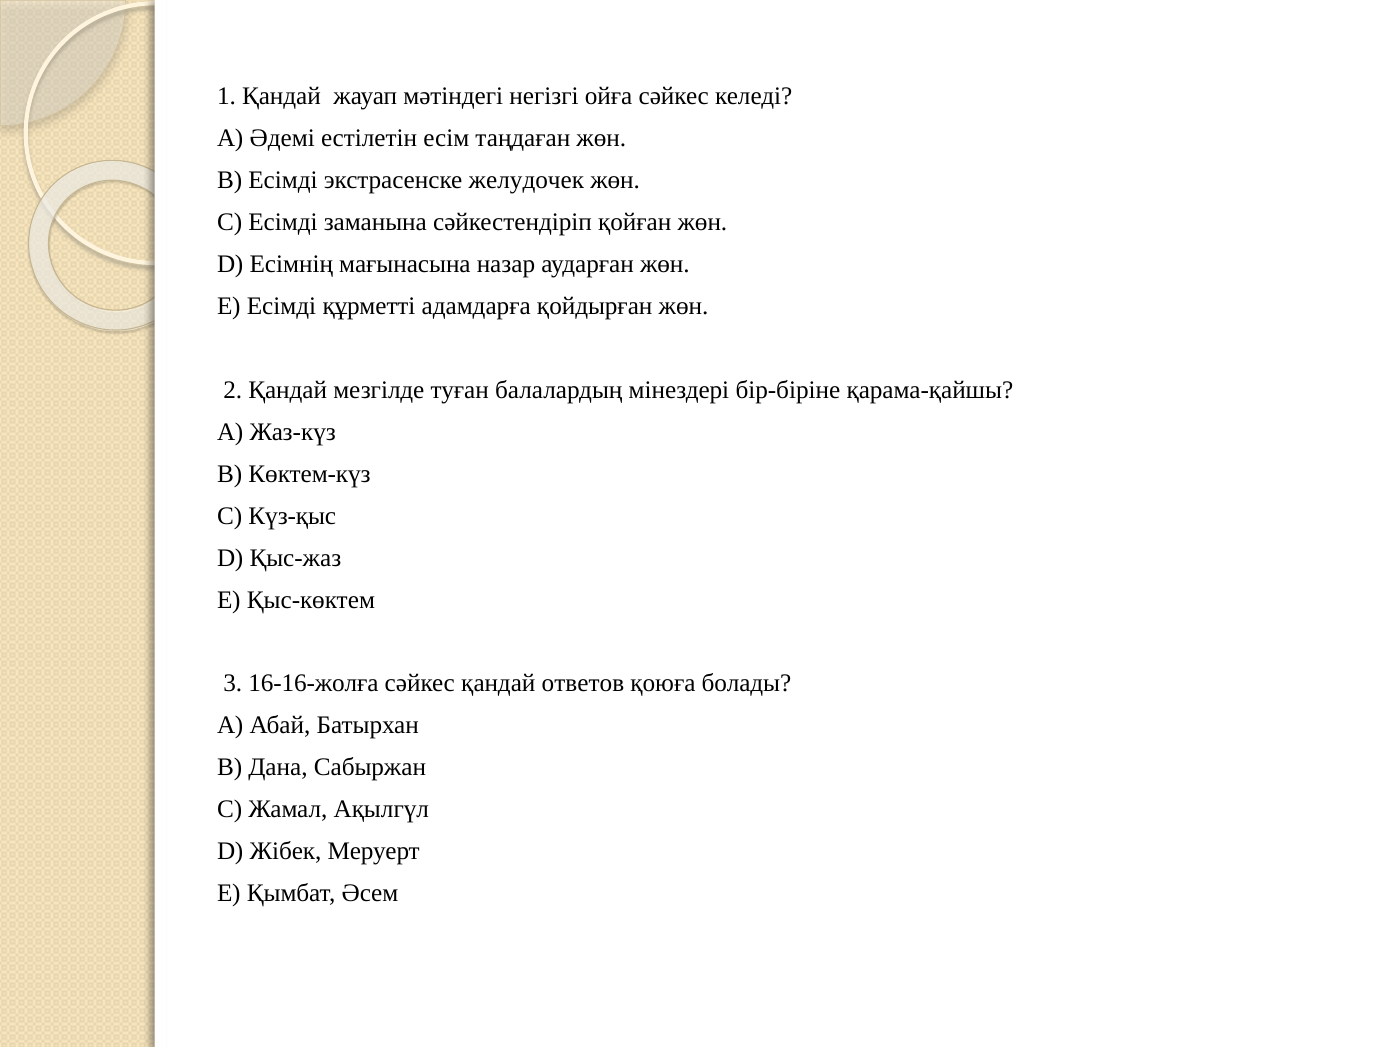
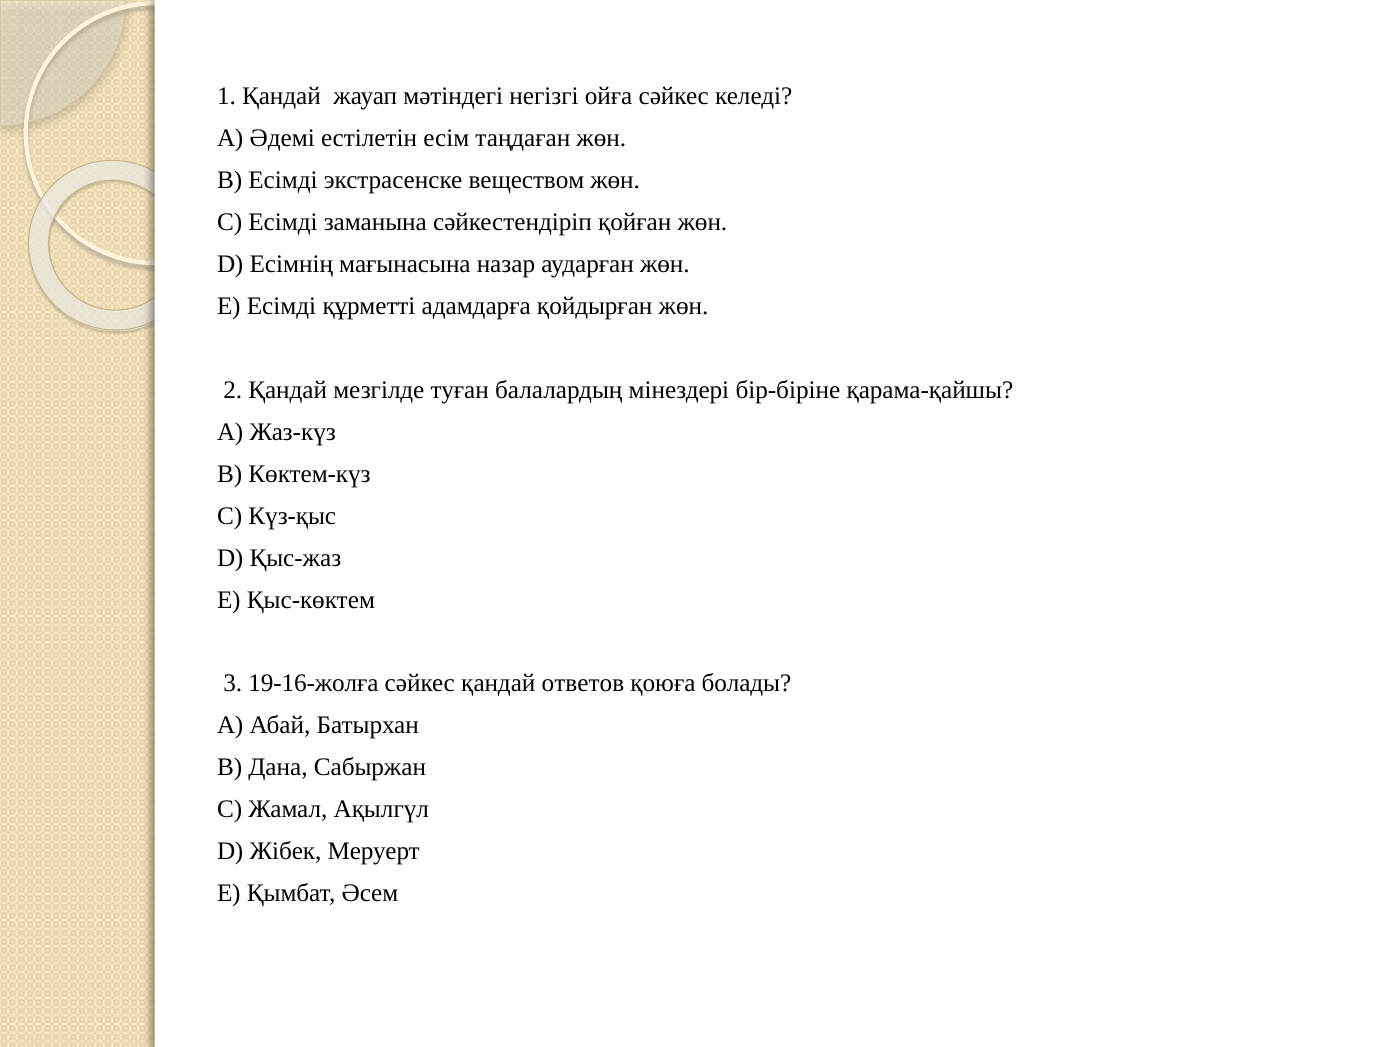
желудочек: желудочек -> веществом
16-16-жолға: 16-16-жолға -> 19-16-жолға
